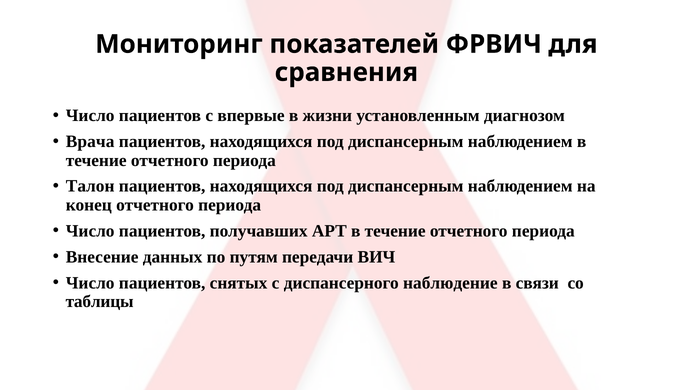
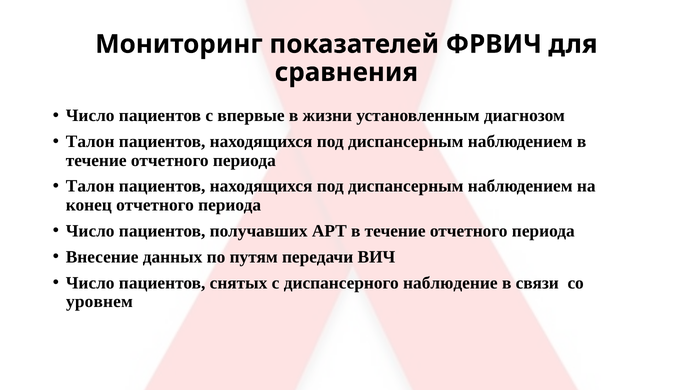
Врача at (90, 142): Врача -> Талон
таблицы: таблицы -> уровнем
